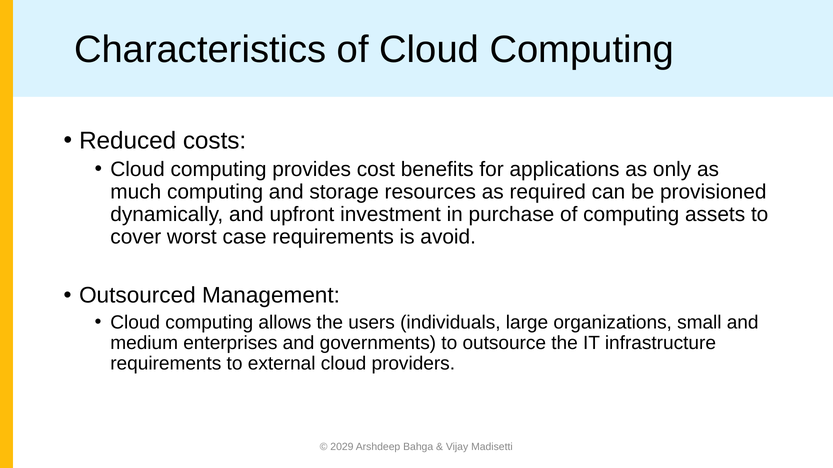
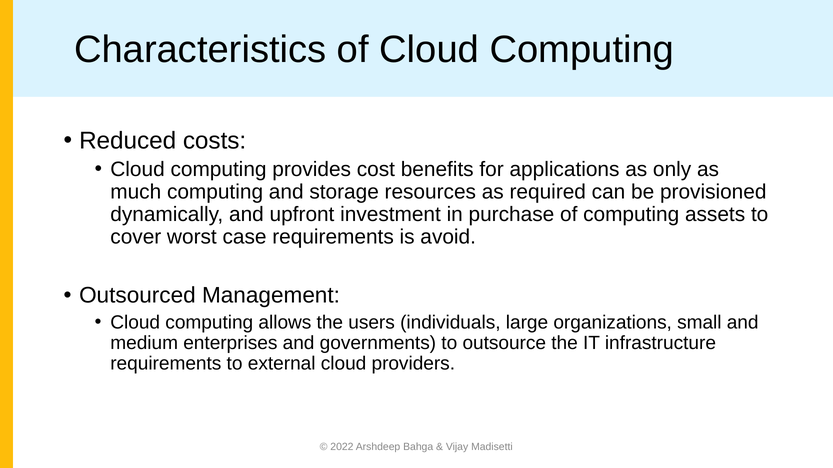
2029: 2029 -> 2022
